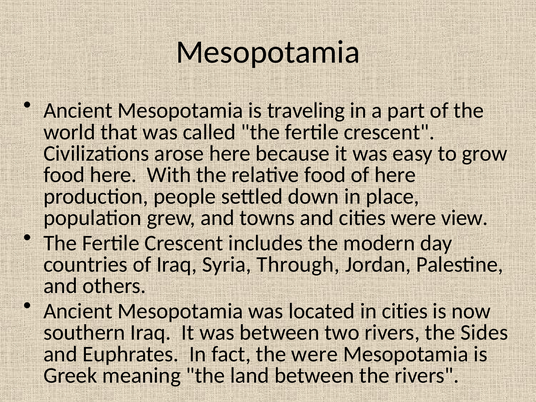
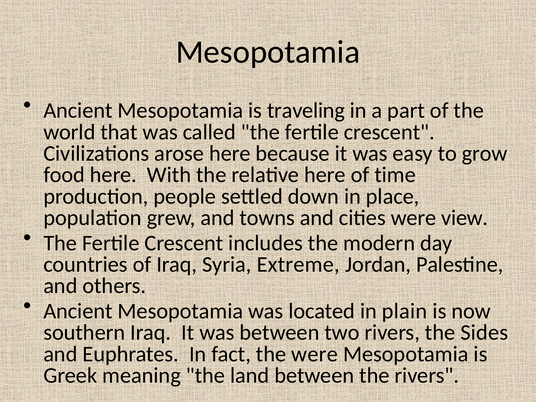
relative food: food -> here
of here: here -> time
Through: Through -> Extreme
in cities: cities -> plain
